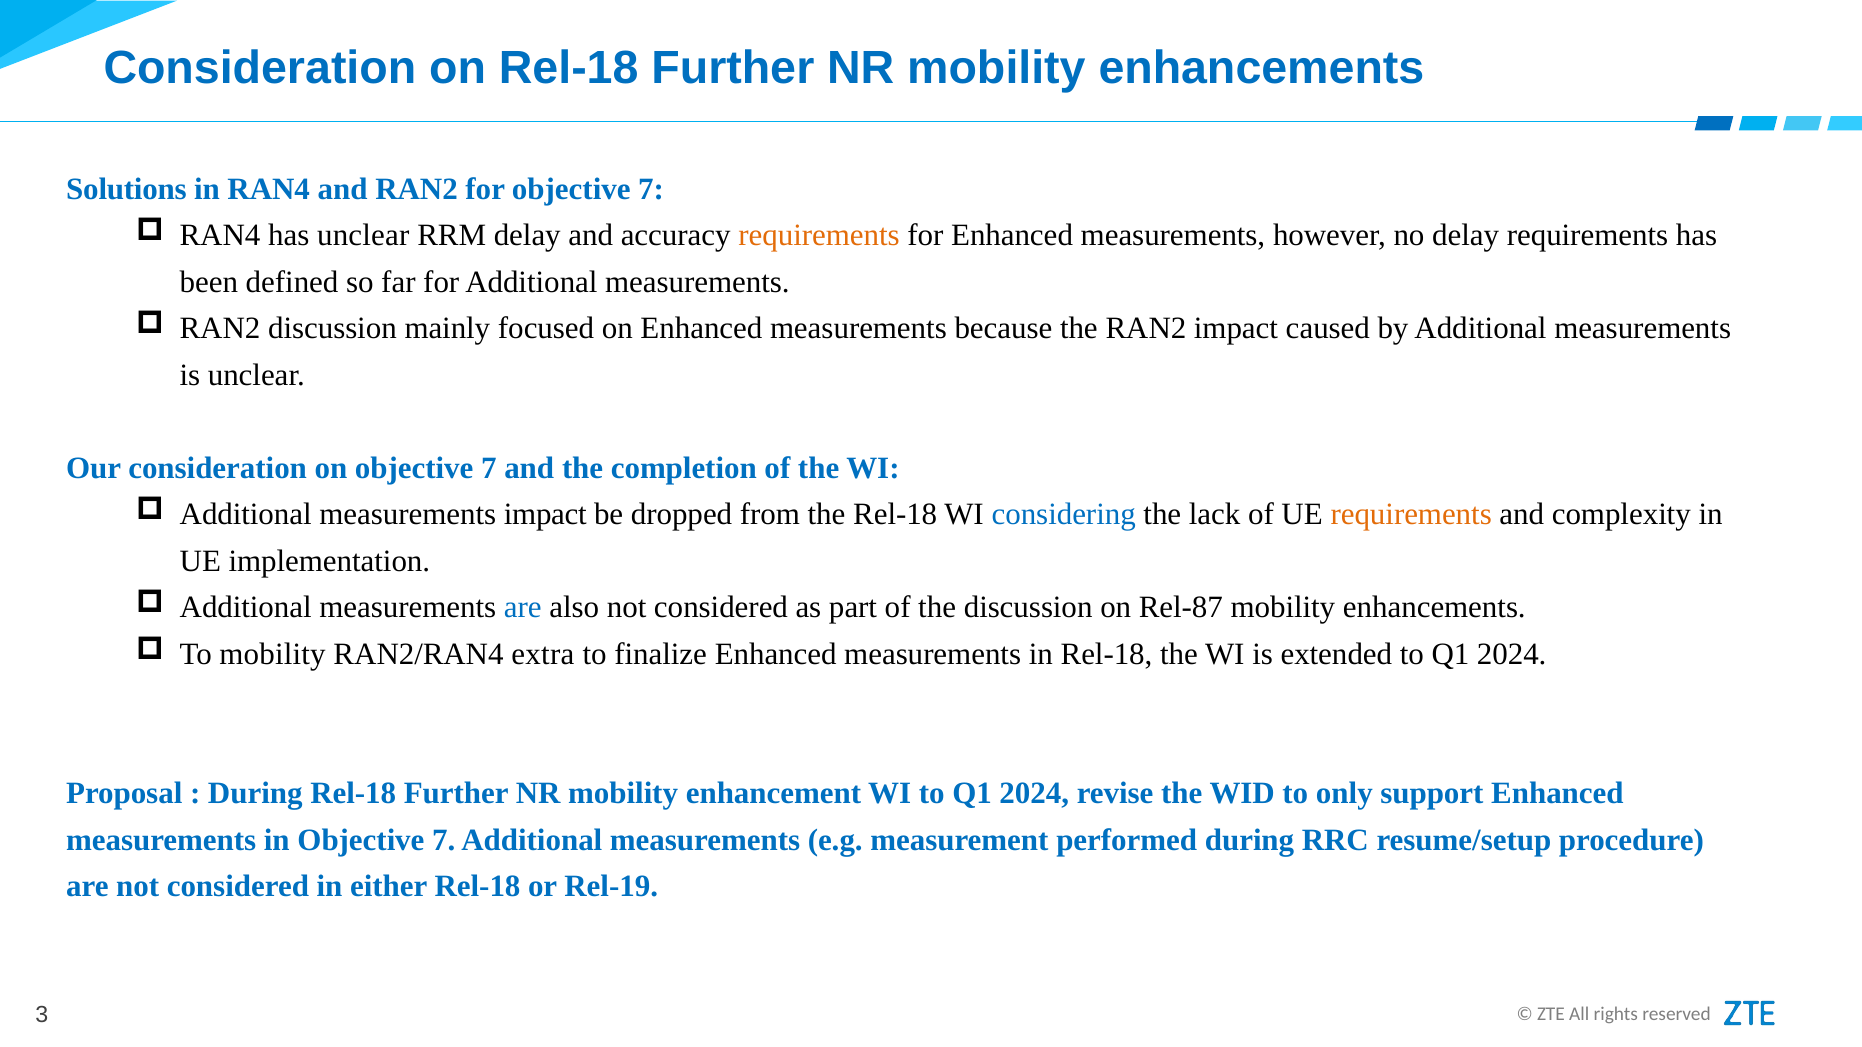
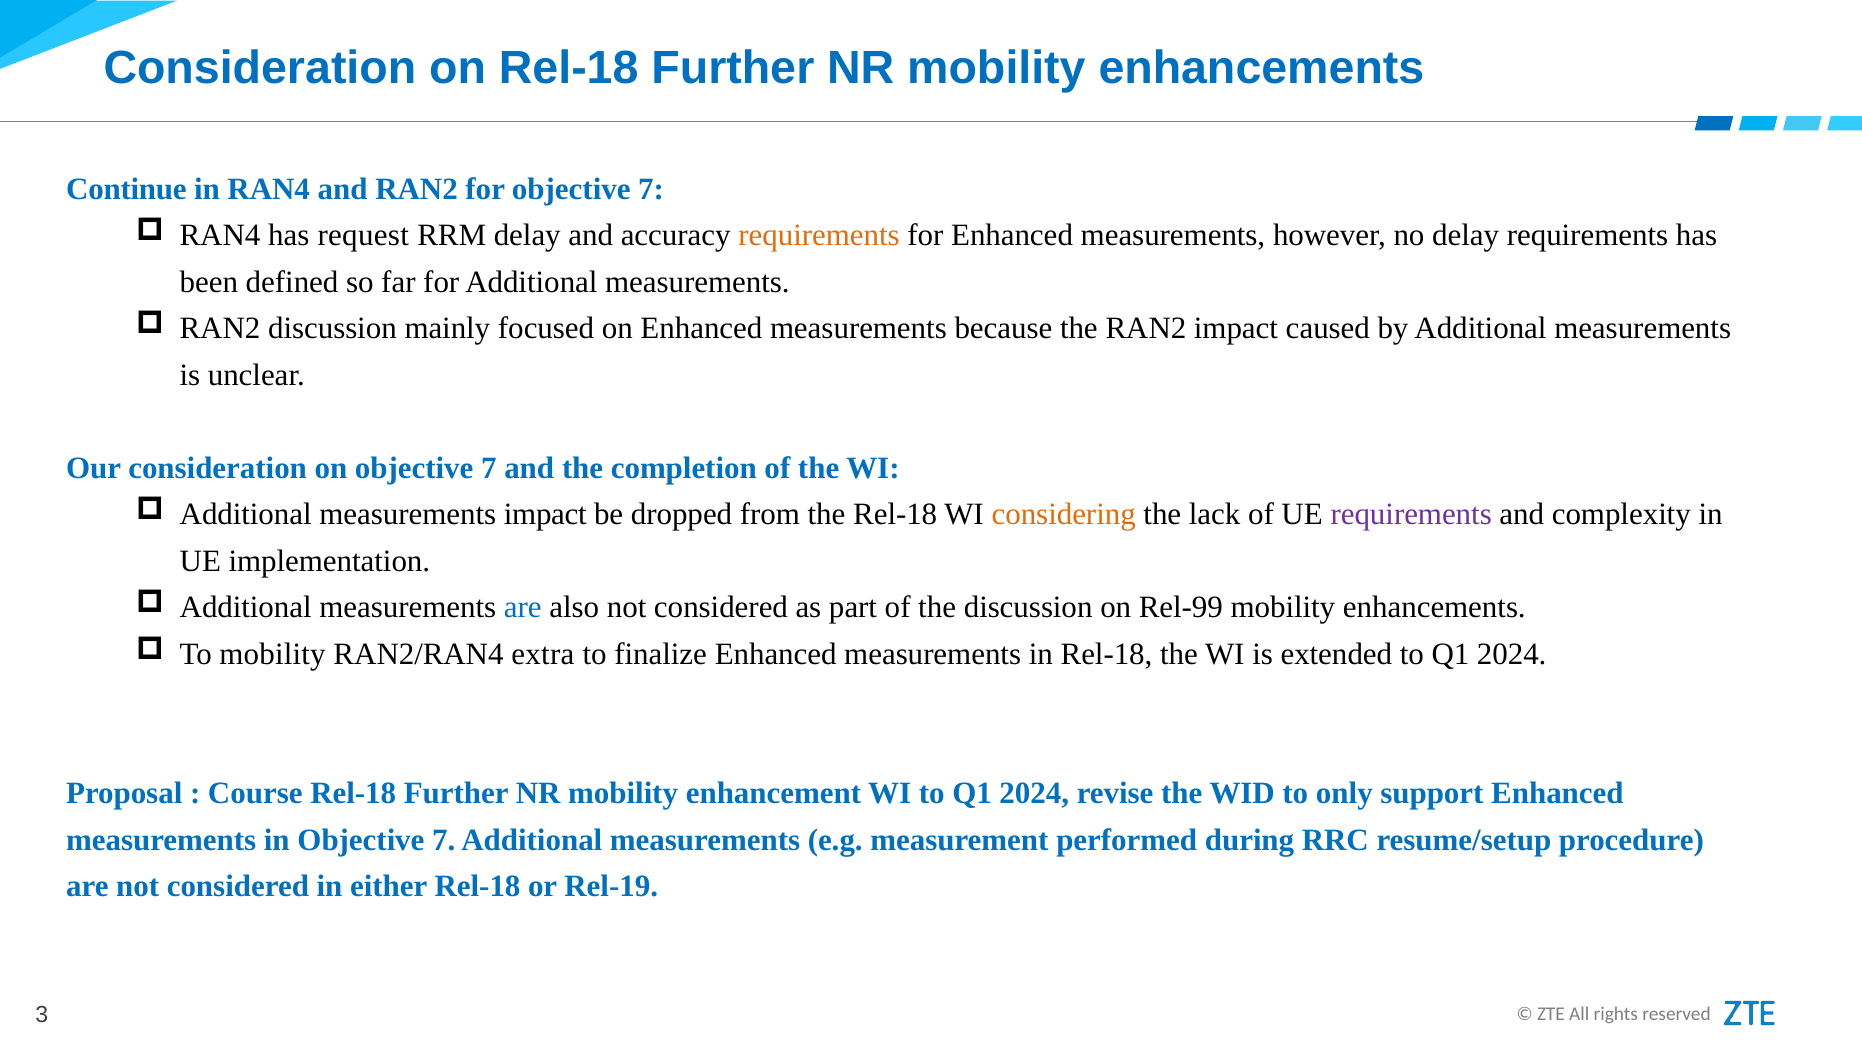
Solutions: Solutions -> Continue
has unclear: unclear -> request
considering colour: blue -> orange
requirements at (1411, 515) colour: orange -> purple
Rel-87: Rel-87 -> Rel-99
During at (255, 794): During -> Course
